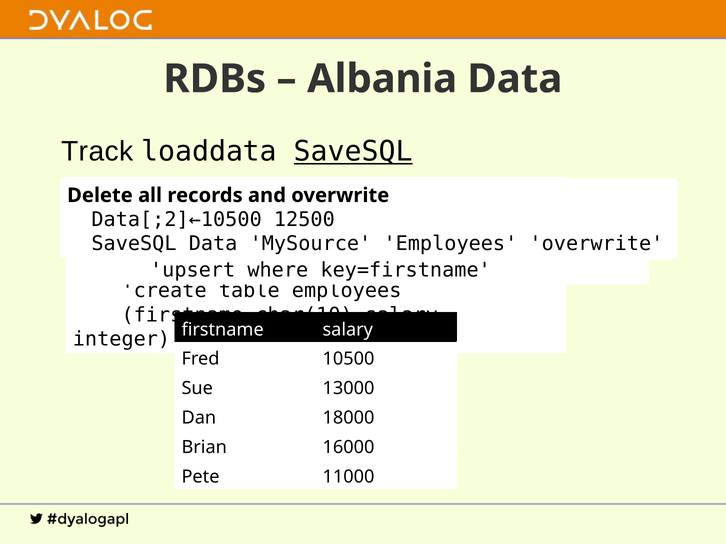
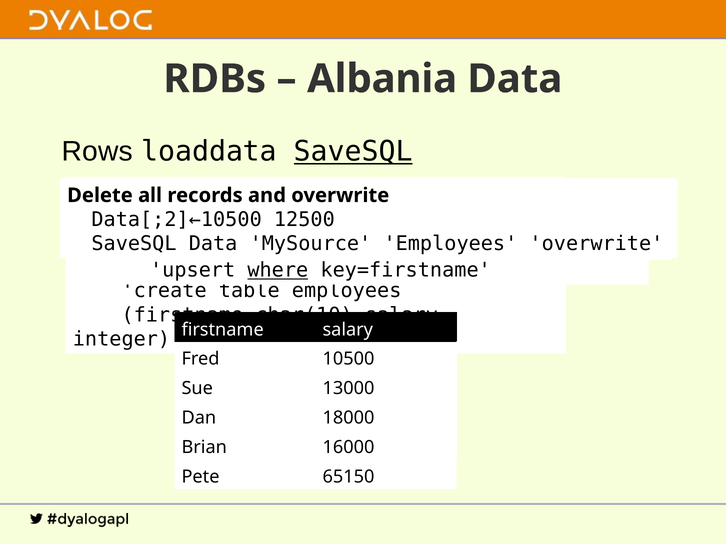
Track: Track -> Rows
where underline: none -> present
11000: 11000 -> 65150
